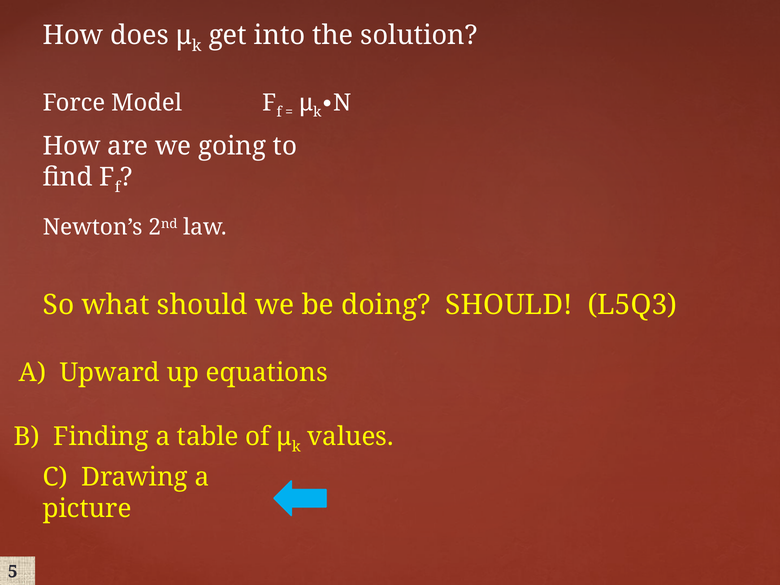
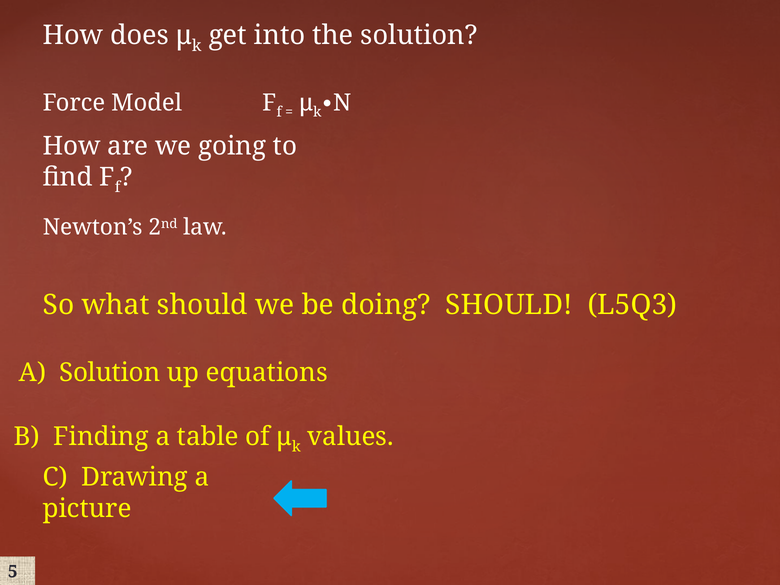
A Upward: Upward -> Solution
